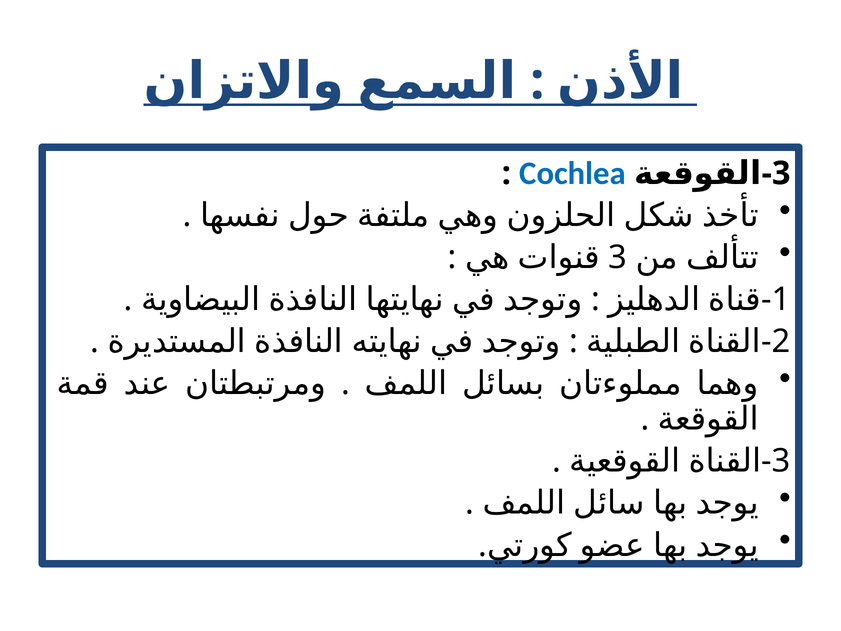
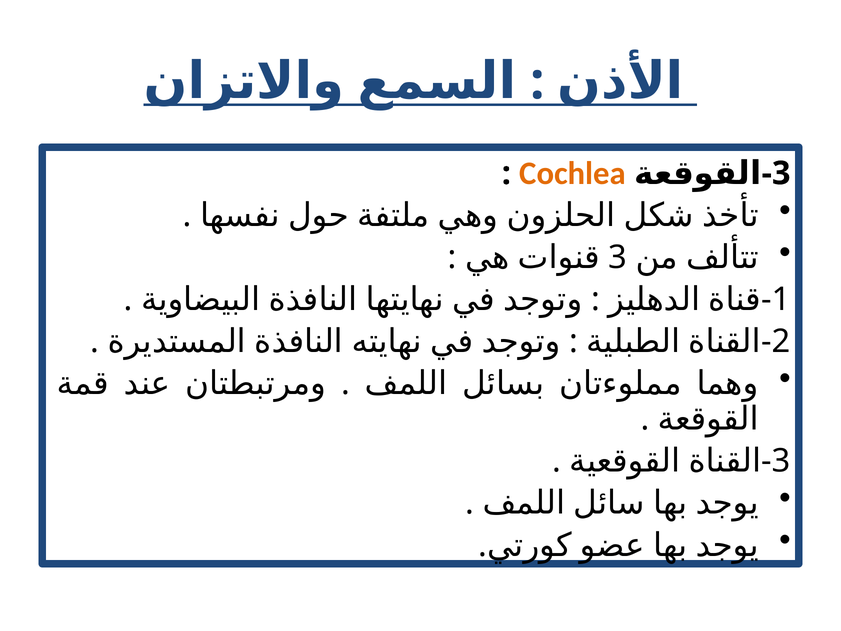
Cochlea colour: blue -> orange
